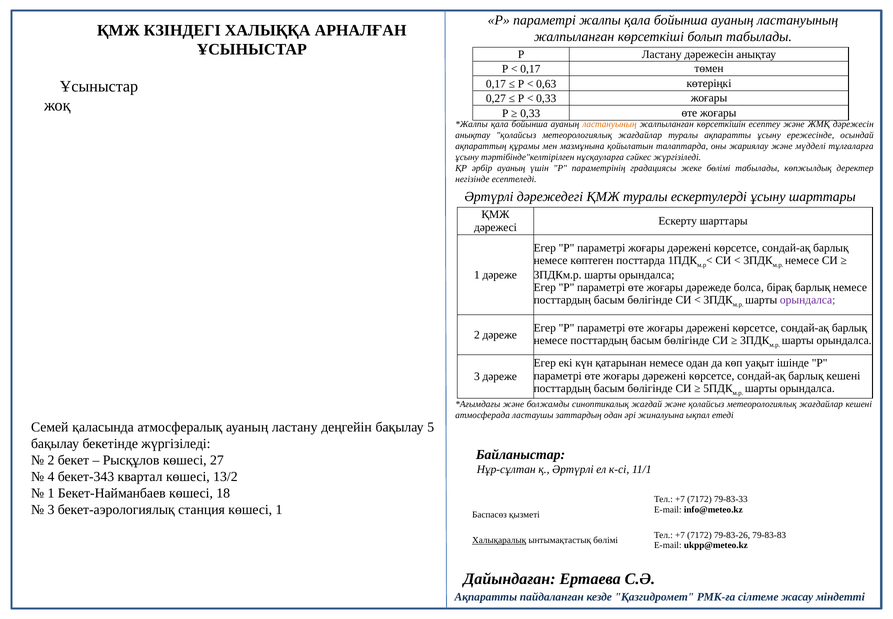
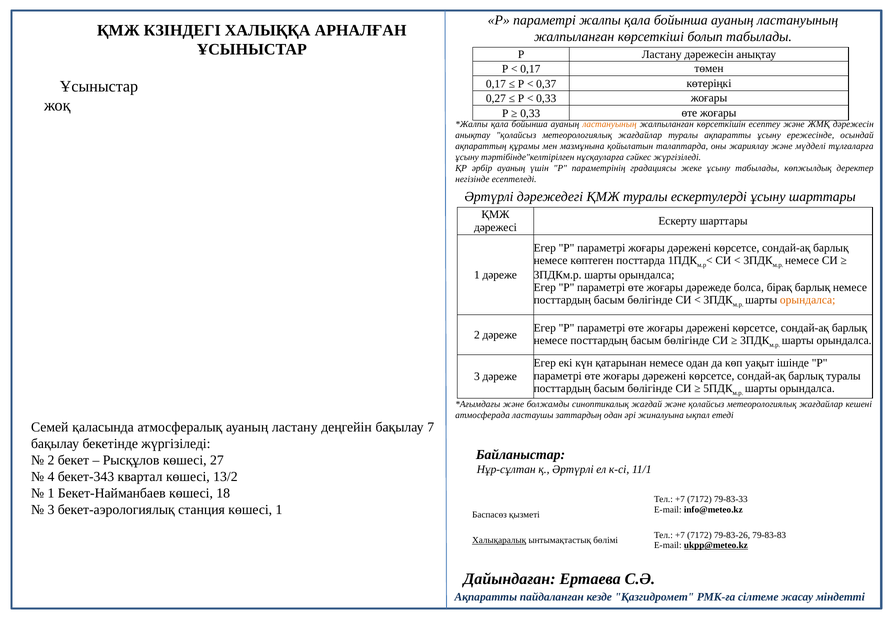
0,63: 0,63 -> 0,37
жеке бөлімі: бөлімі -> ұсыну
орындалса at (808, 300) colour: purple -> orange
барлық кешені: кешені -> туралы
5: 5 -> 7
ukpp@meteo.kz underline: none -> present
